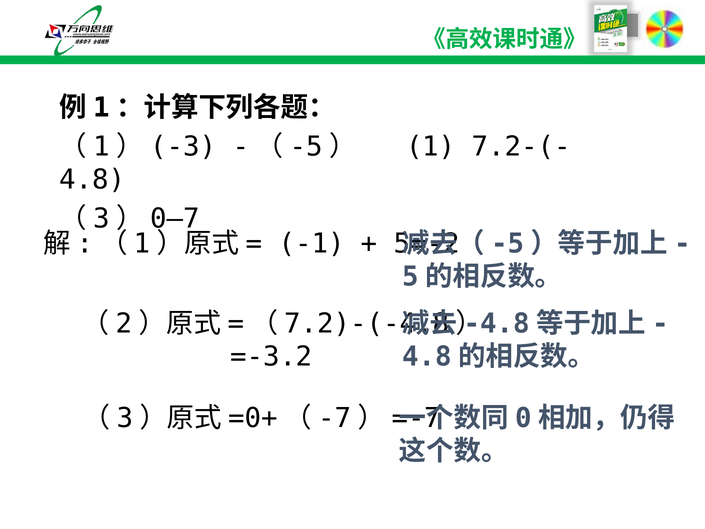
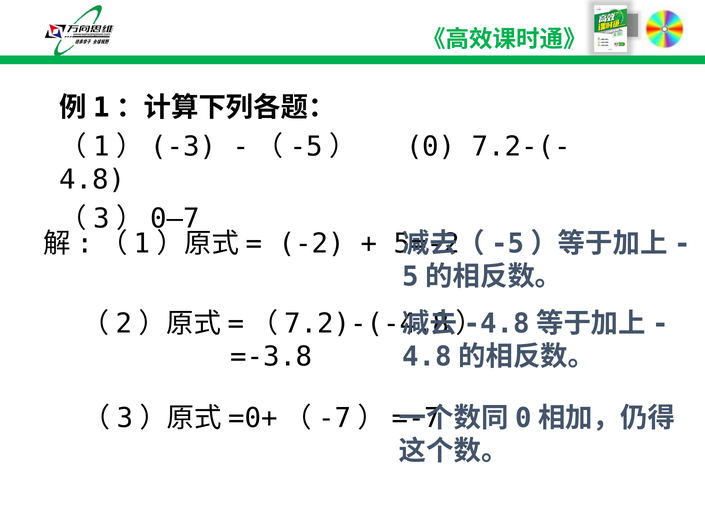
1: 1 -> 0
-1: -1 -> -2
=-3.2: =-3.2 -> =-3.8
